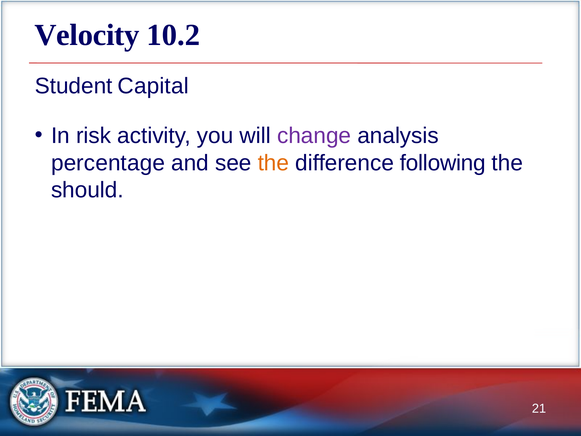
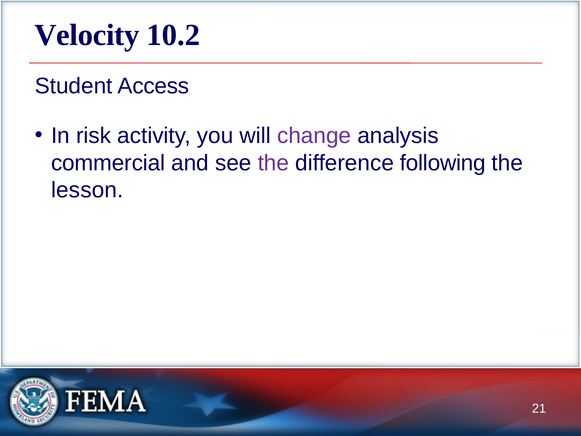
Capital: Capital -> Access
percentage: percentage -> commercial
the at (273, 163) colour: orange -> purple
should: should -> lesson
